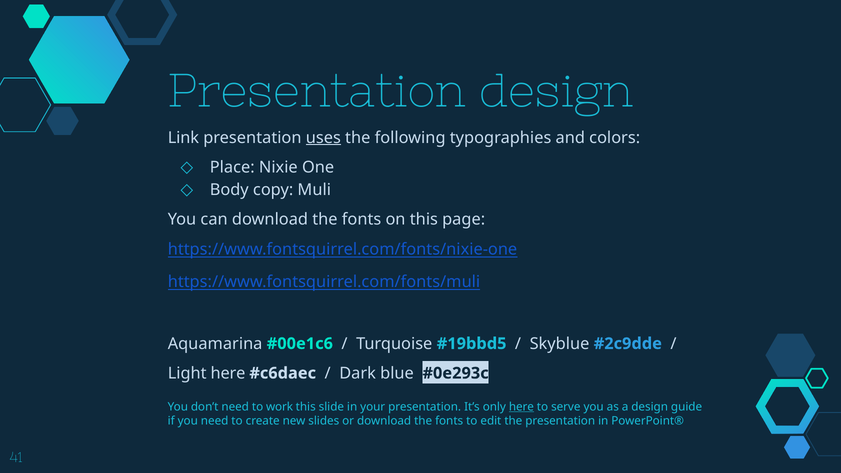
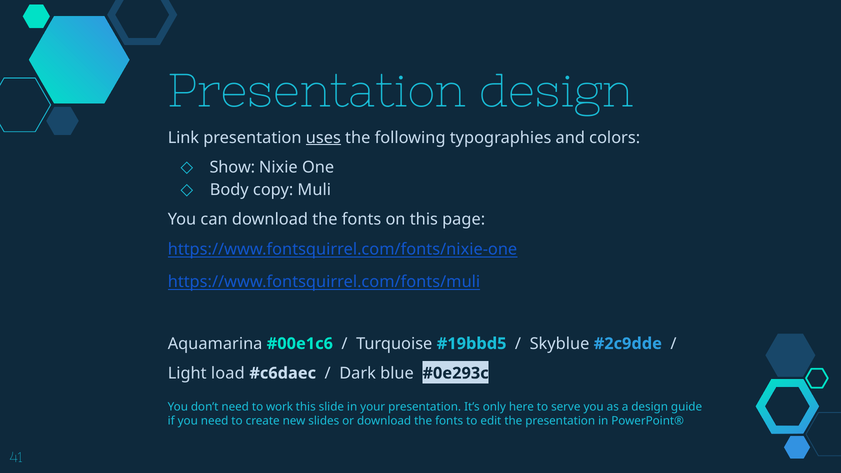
Place: Place -> Show
Light here: here -> load
here at (521, 407) underline: present -> none
